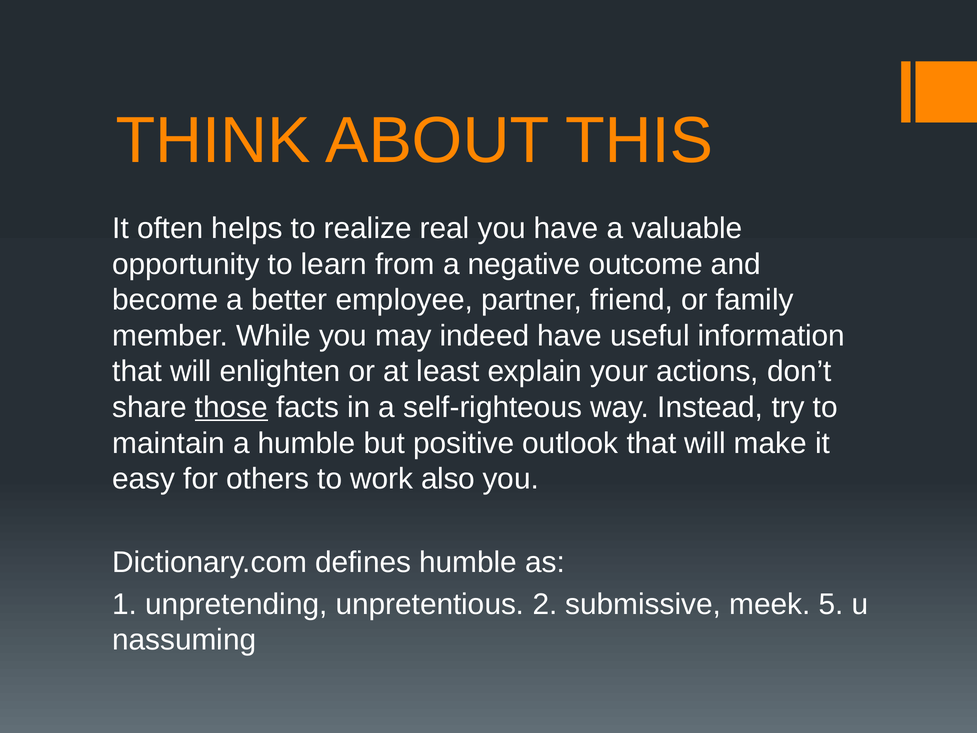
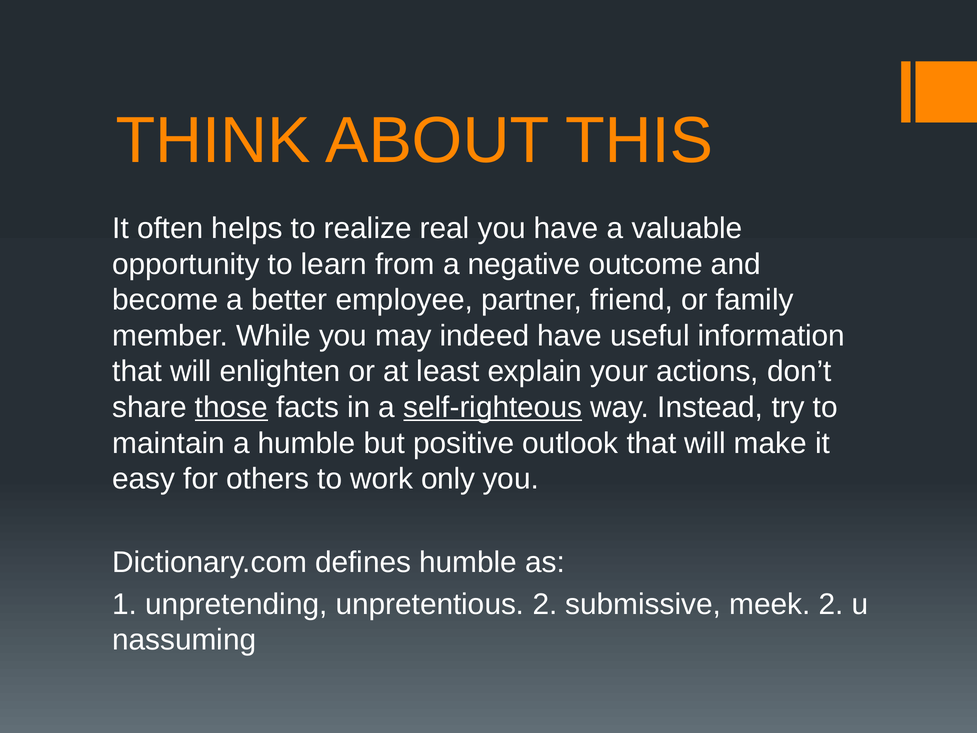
self-righteous underline: none -> present
also: also -> only
meek 5: 5 -> 2
